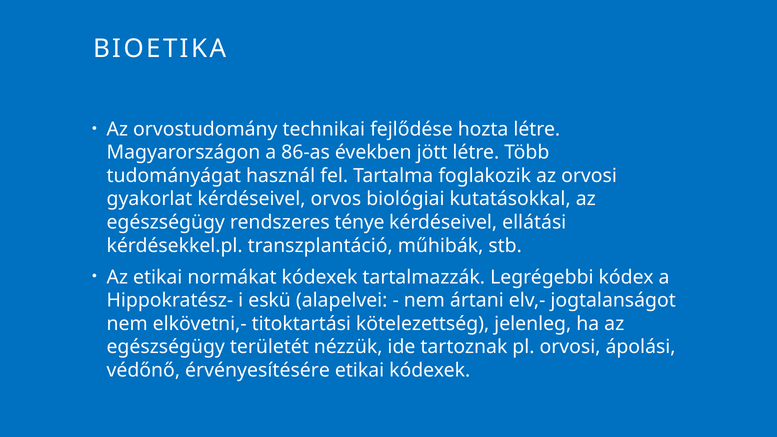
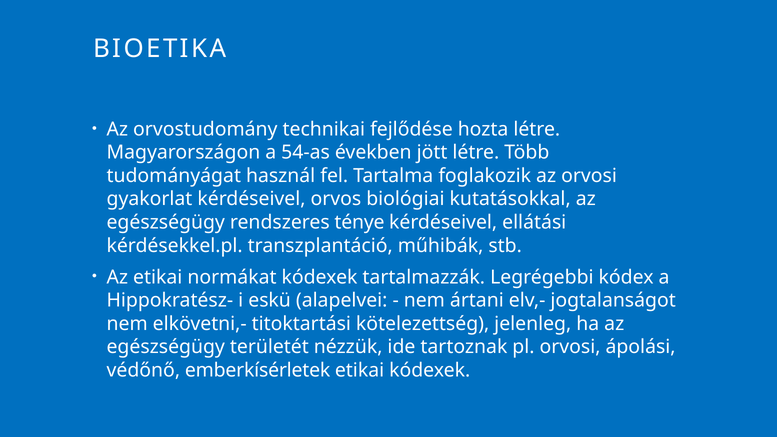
86-as: 86-as -> 54-as
érvényesítésére: érvényesítésére -> emberkísérletek
